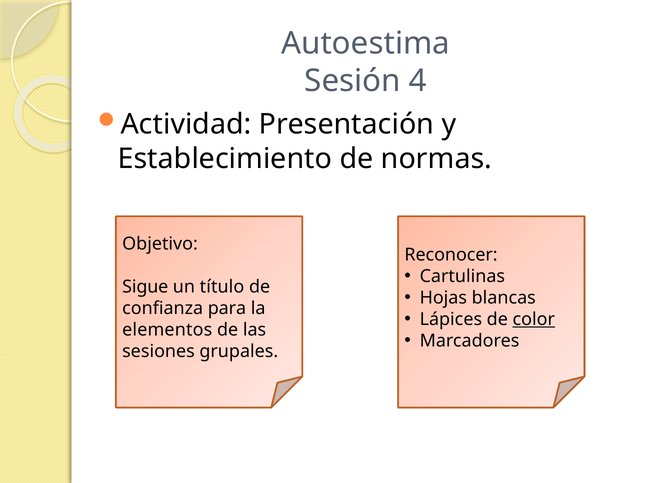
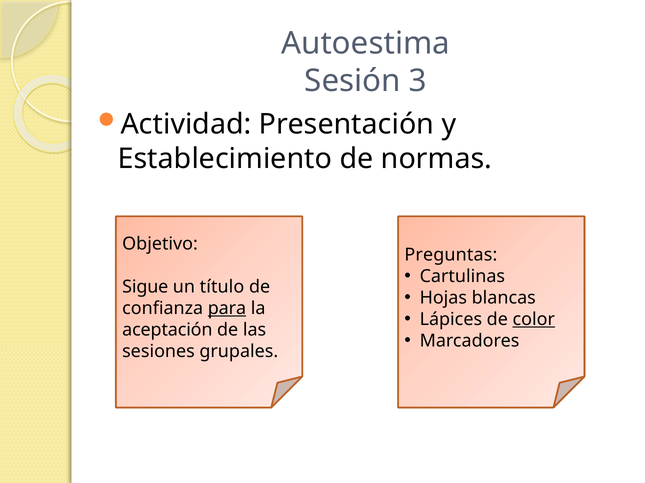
4: 4 -> 3
Reconocer: Reconocer -> Preguntas
para underline: none -> present
elementos: elementos -> aceptación
